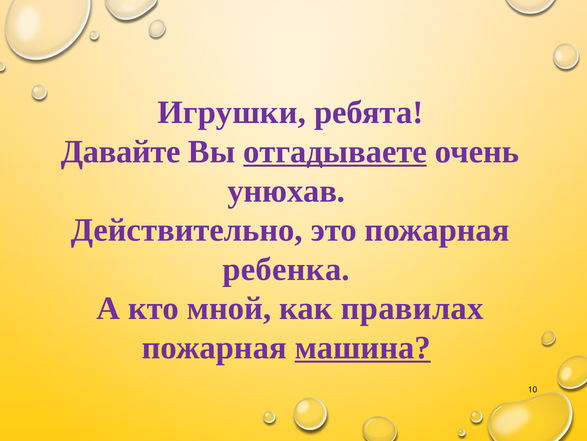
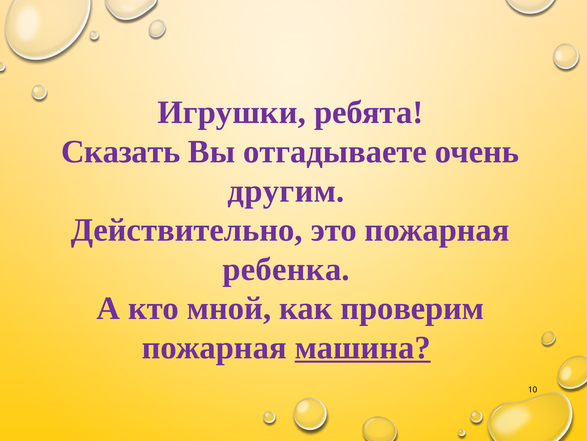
Давайте: Давайте -> Сказать
отгадываете underline: present -> none
унюхав: унюхав -> другим
правилах: правилах -> проверим
